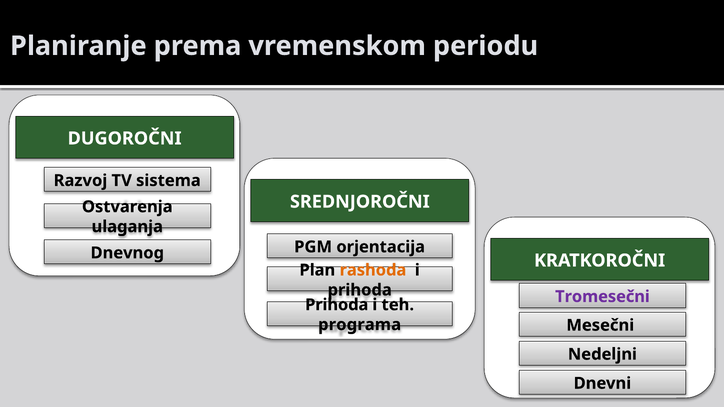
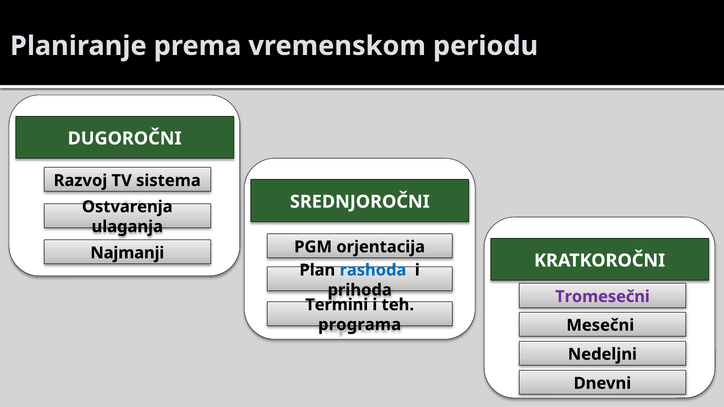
Dnevnog: Dnevnog -> Najmanji
rashoda colour: orange -> blue
Prihoda at (337, 305): Prihoda -> Termini
